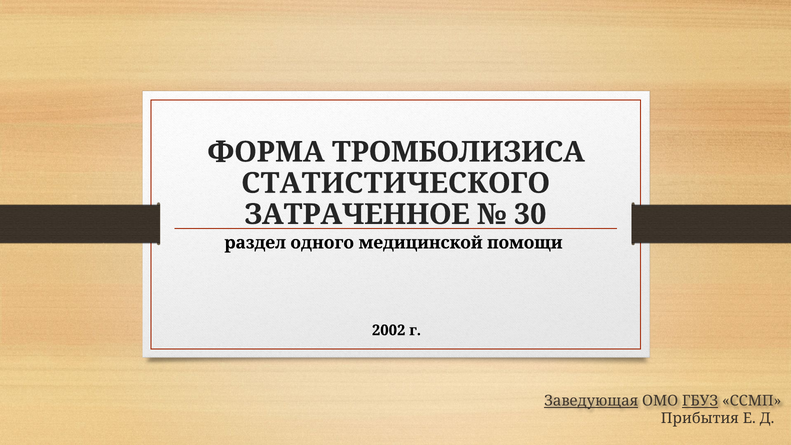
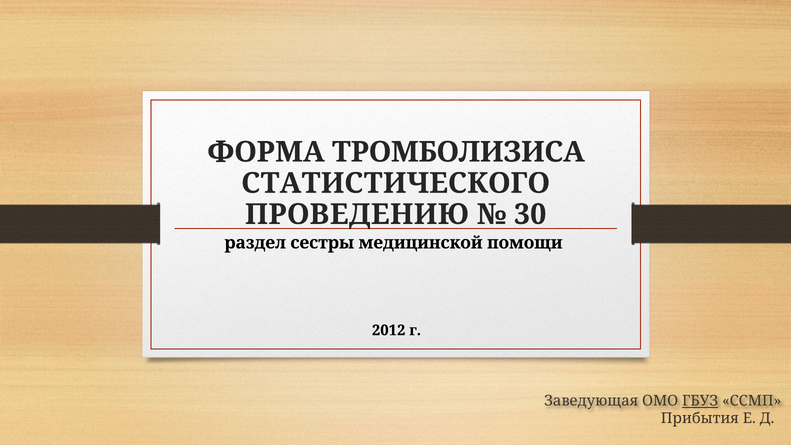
ЗАТРАЧЕННОЕ: ЗАТРАЧЕННОЕ -> ПРОВЕДЕНИЮ
одного: одного -> сестры
2002: 2002 -> 2012
Заведующая underline: present -> none
